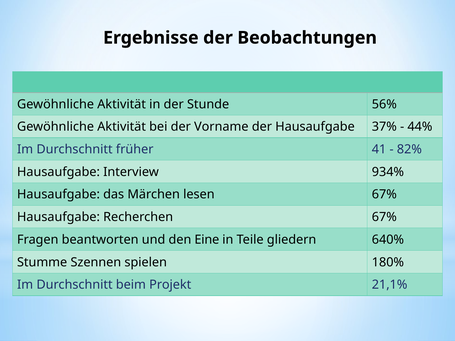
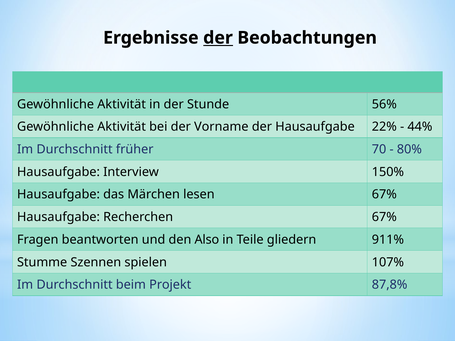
der at (218, 38) underline: none -> present
37%: 37% -> 22%
41: 41 -> 70
82%: 82% -> 80%
934%: 934% -> 150%
Eine: Eine -> Also
640%: 640% -> 911%
180%: 180% -> 107%
21,1%: 21,1% -> 87,8%
